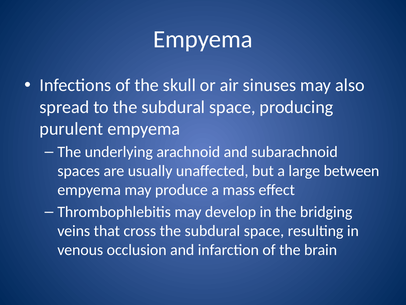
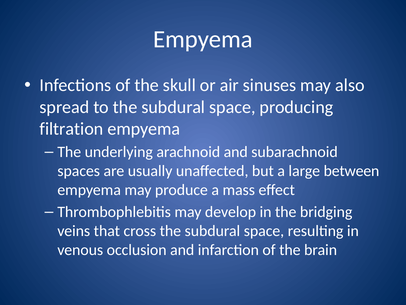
purulent: purulent -> filtration
